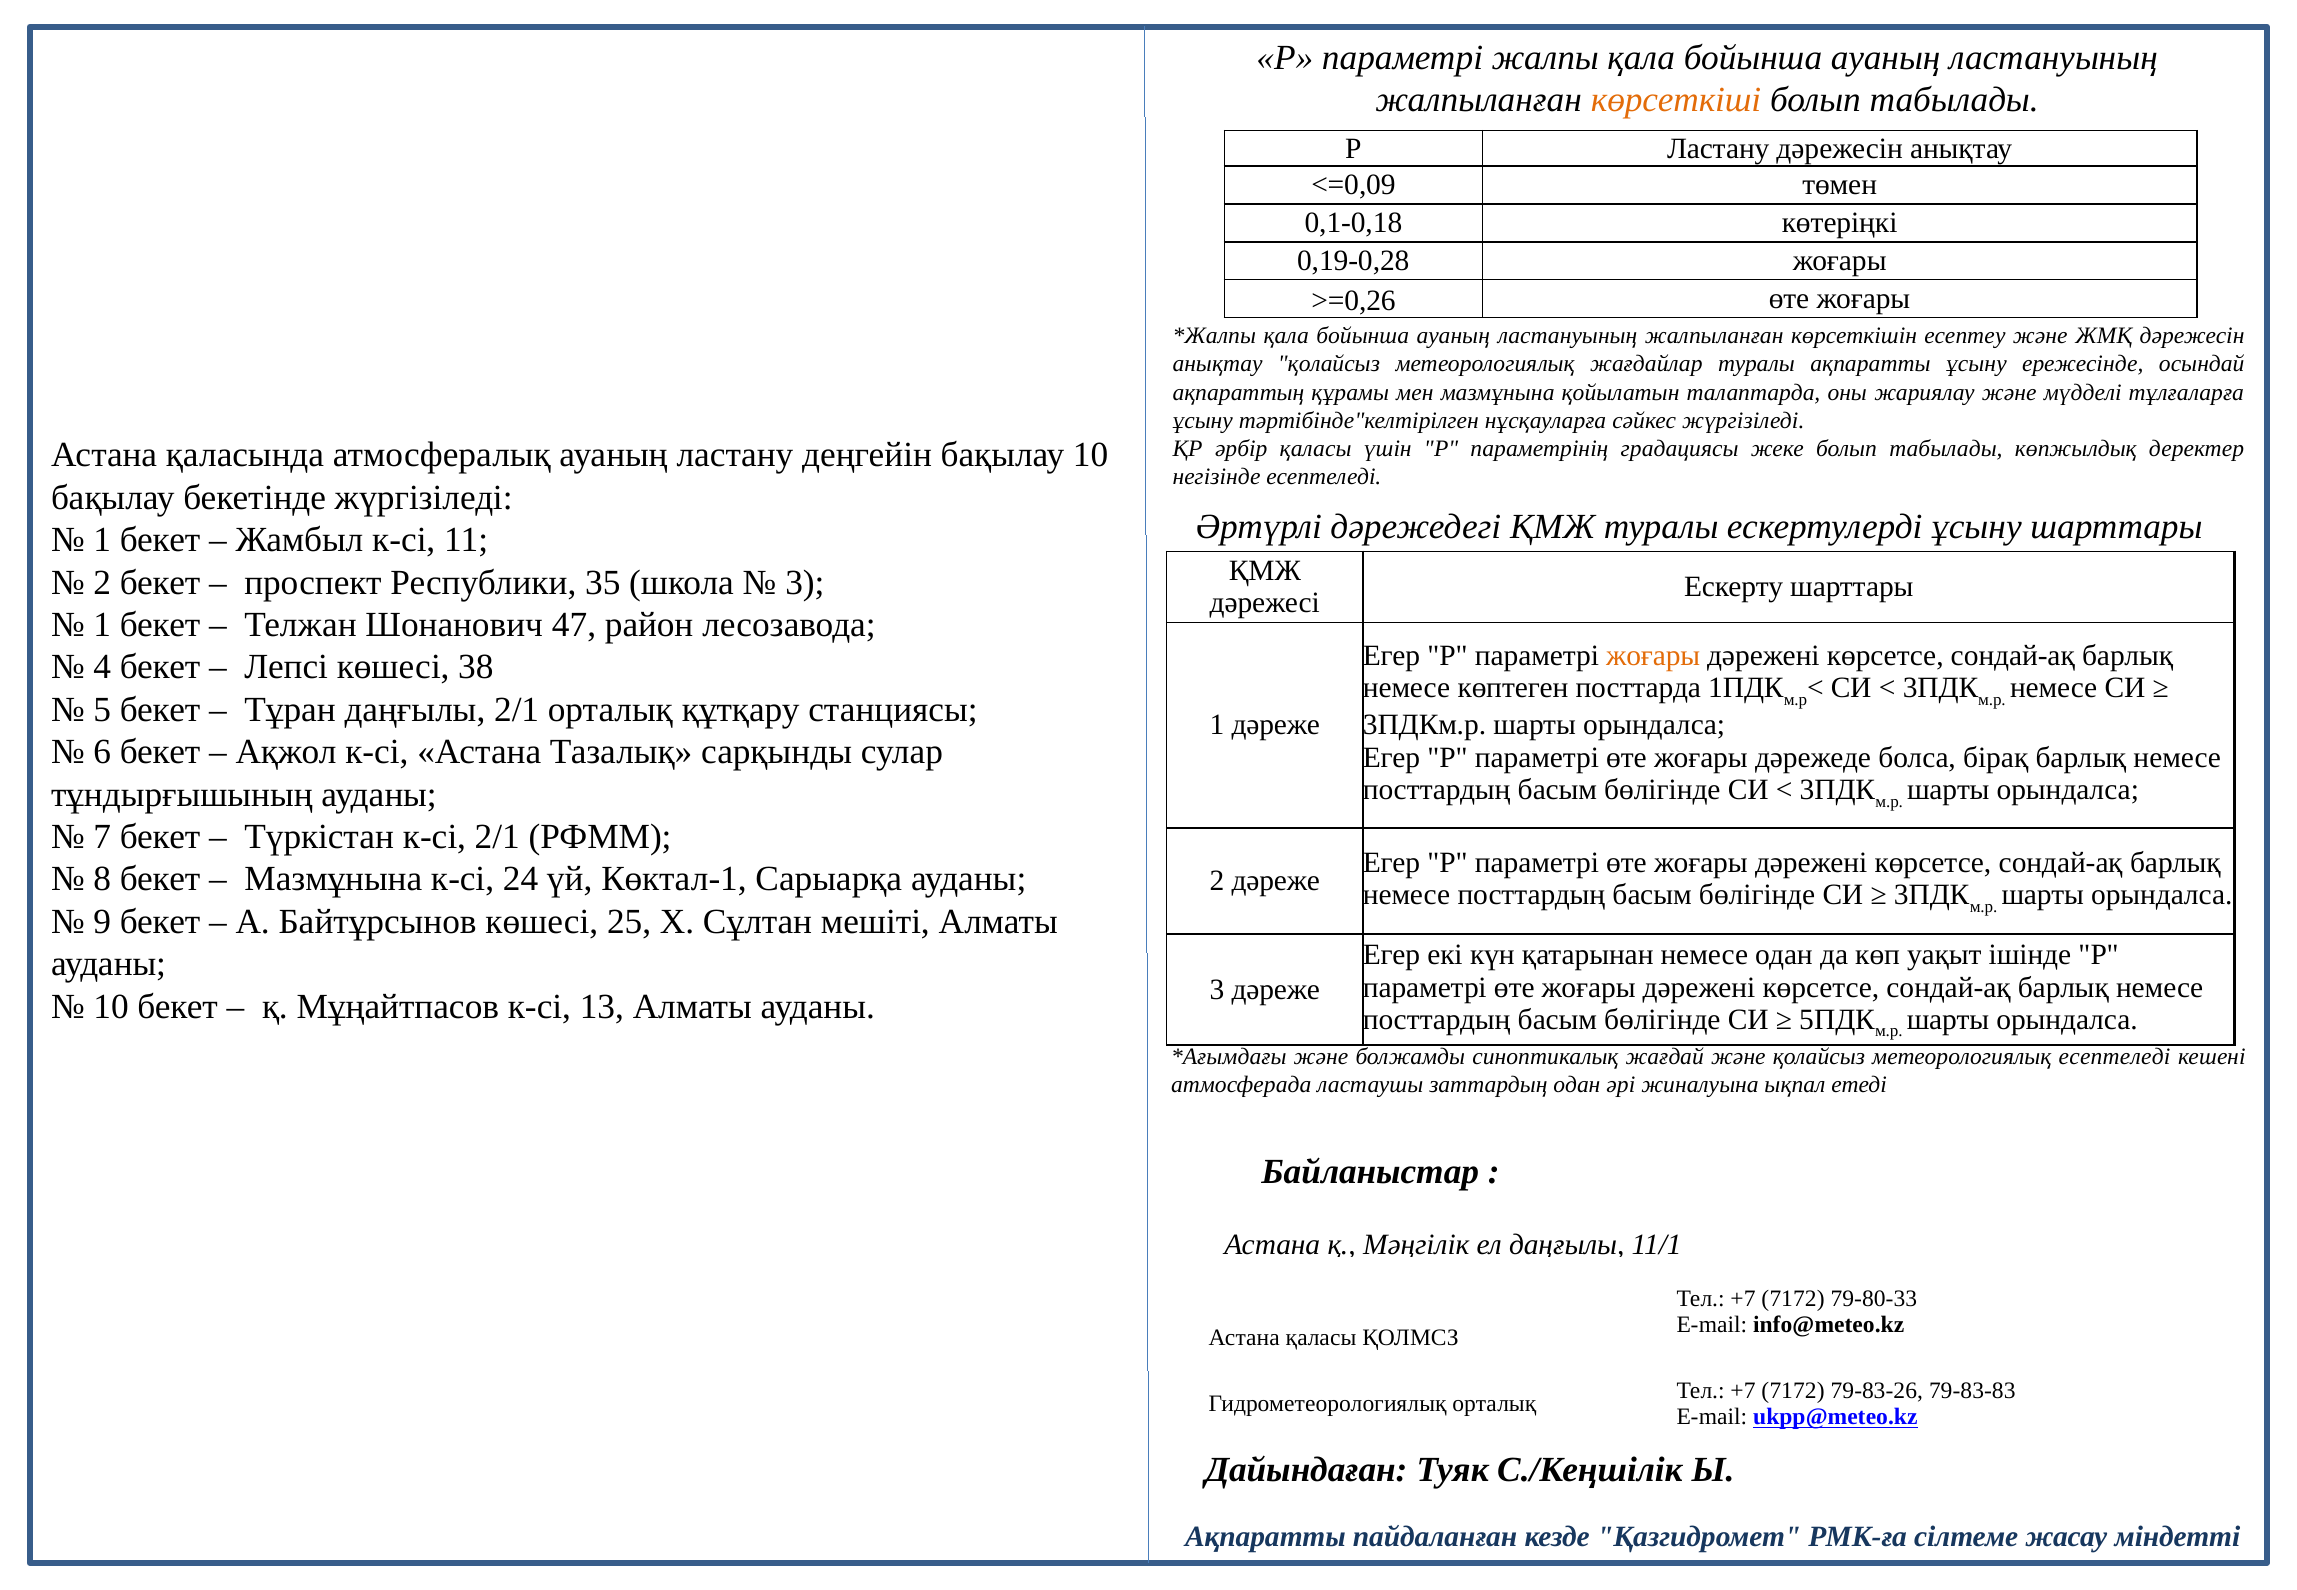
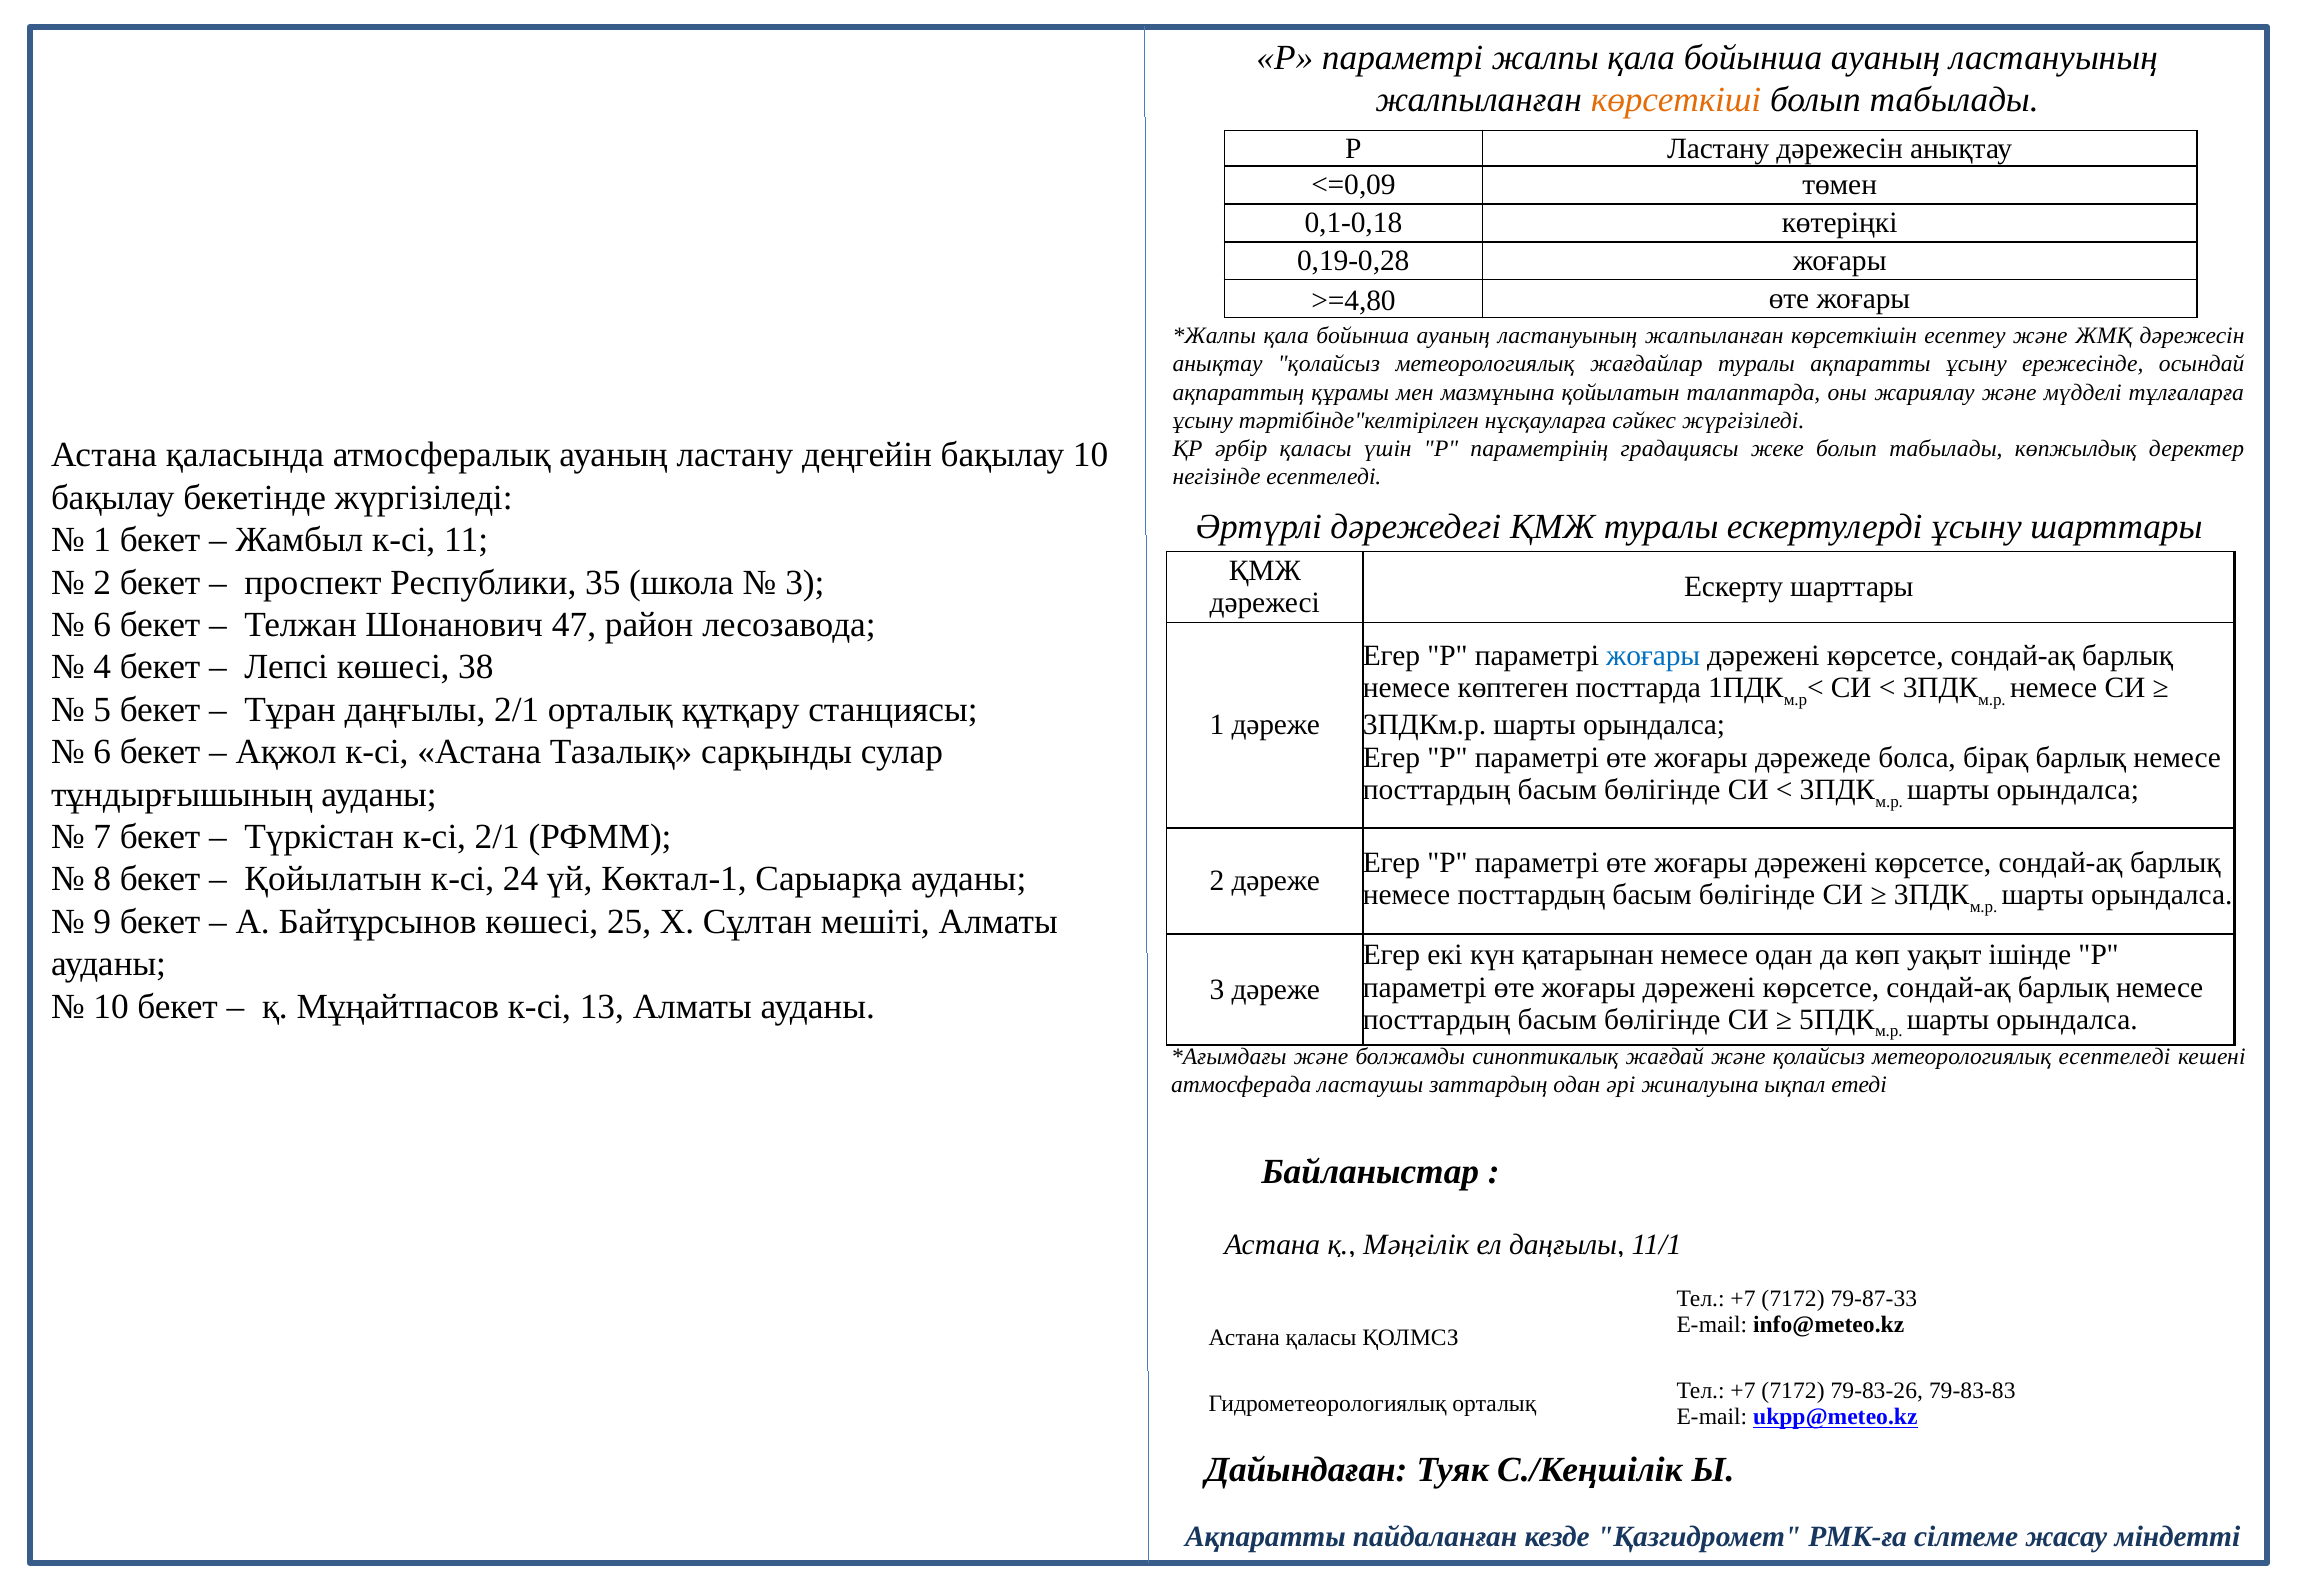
>=0,26: >=0,26 -> >=4,80
1 at (102, 625): 1 -> 6
жоғары at (1653, 656) colour: orange -> blue
Мазмұнына at (333, 879): Мазмұнына -> Қойылатын
79-80-33: 79-80-33 -> 79-87-33
